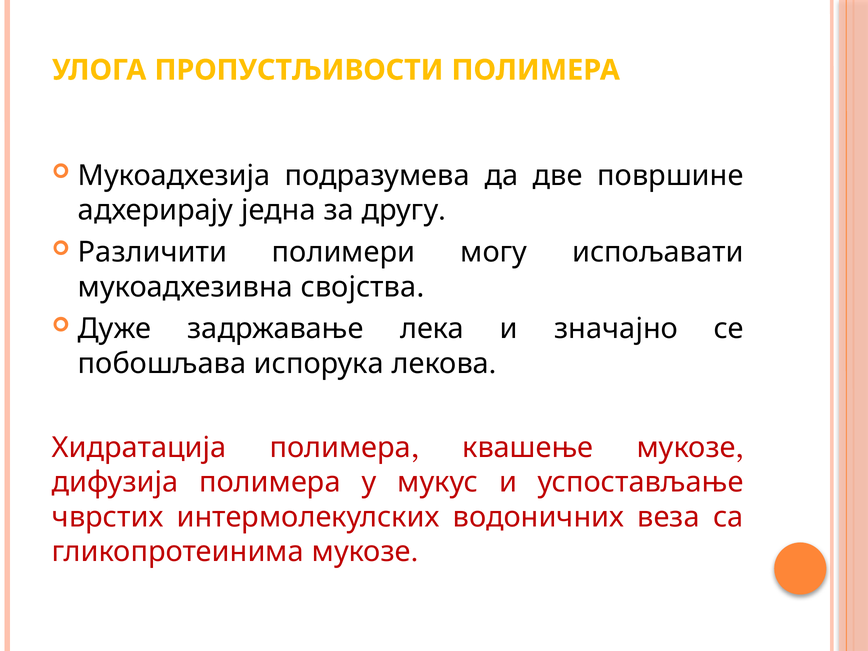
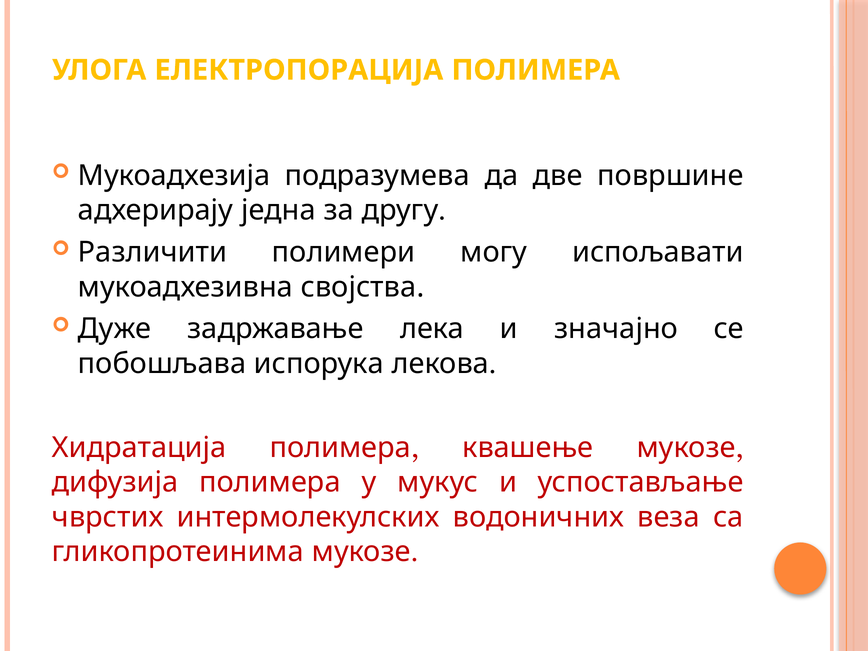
ПРОПУСТЉИВОСТИ: ПРОПУСТЉИВОСТИ -> ЕЛЕКТРОПОРАЦИЈА
